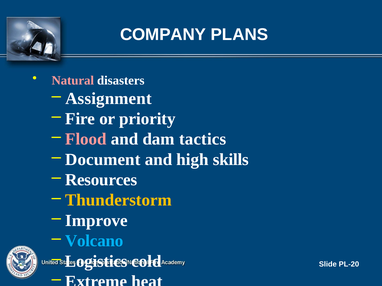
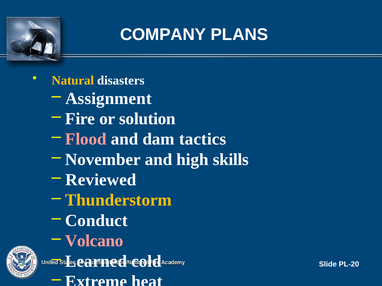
Natural colour: pink -> yellow
priority: priority -> solution
Document: Document -> November
Resources: Resources -> Reviewed
Improve: Improve -> Conduct
Volcano colour: light blue -> pink
Logistics: Logistics -> Learned
